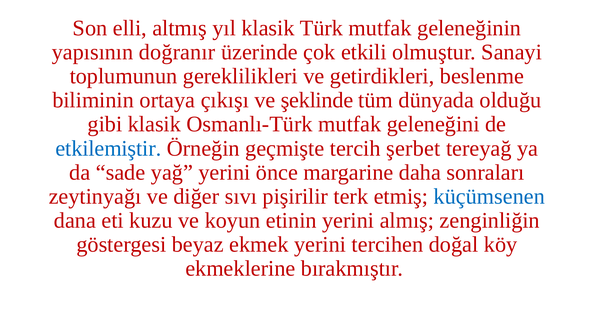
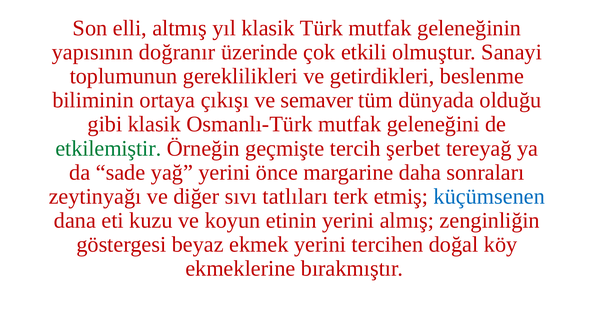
şeklinde: şeklinde -> semaver
etkilemiştir colour: blue -> green
pişirilir: pişirilir -> tatlıları
